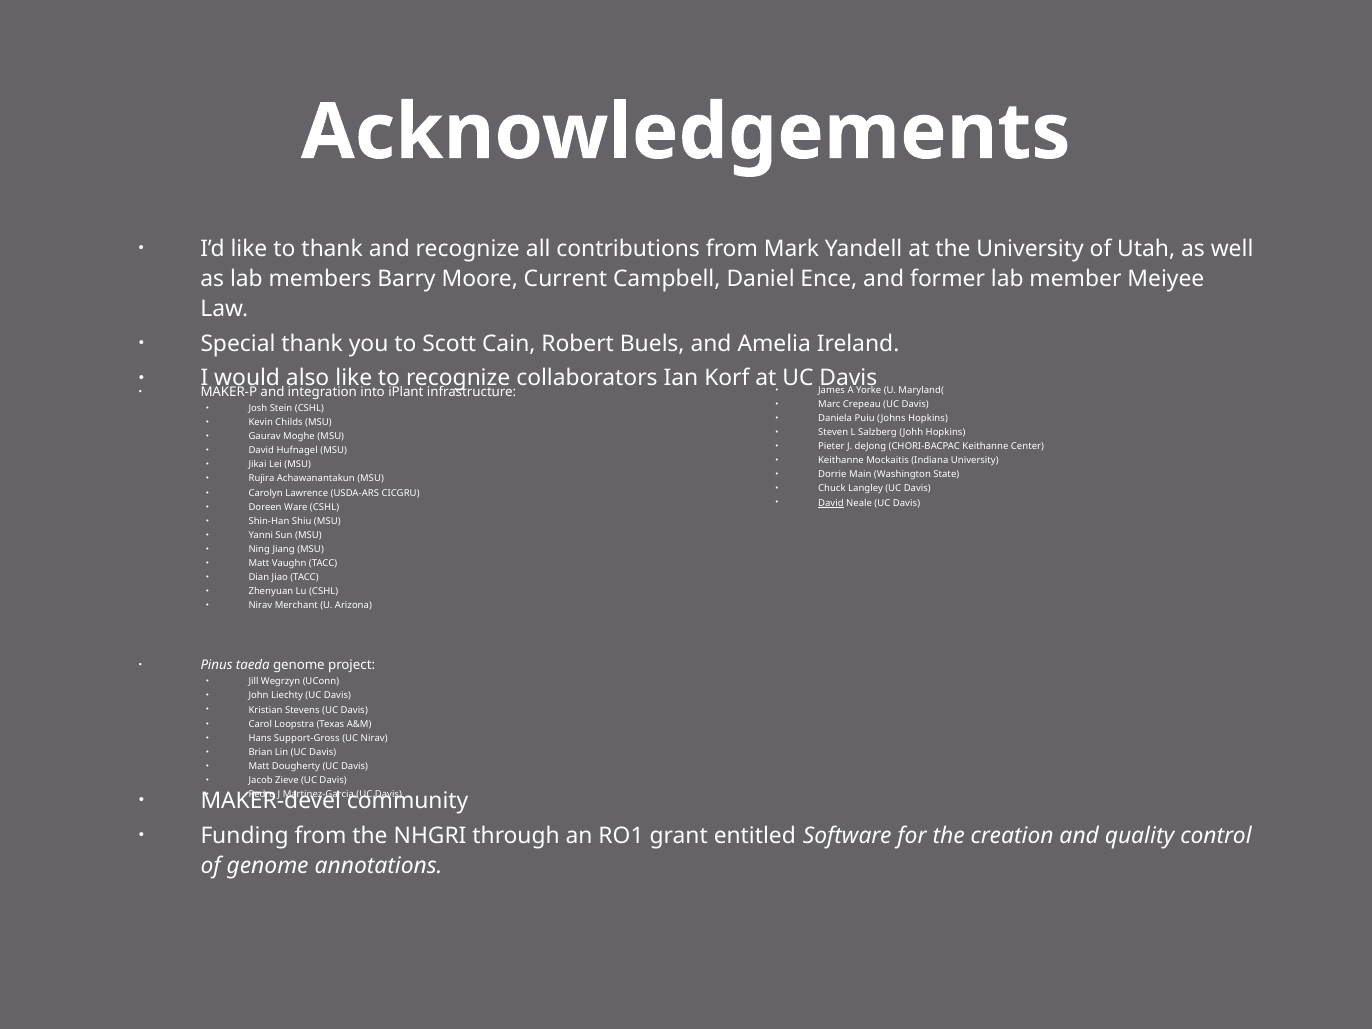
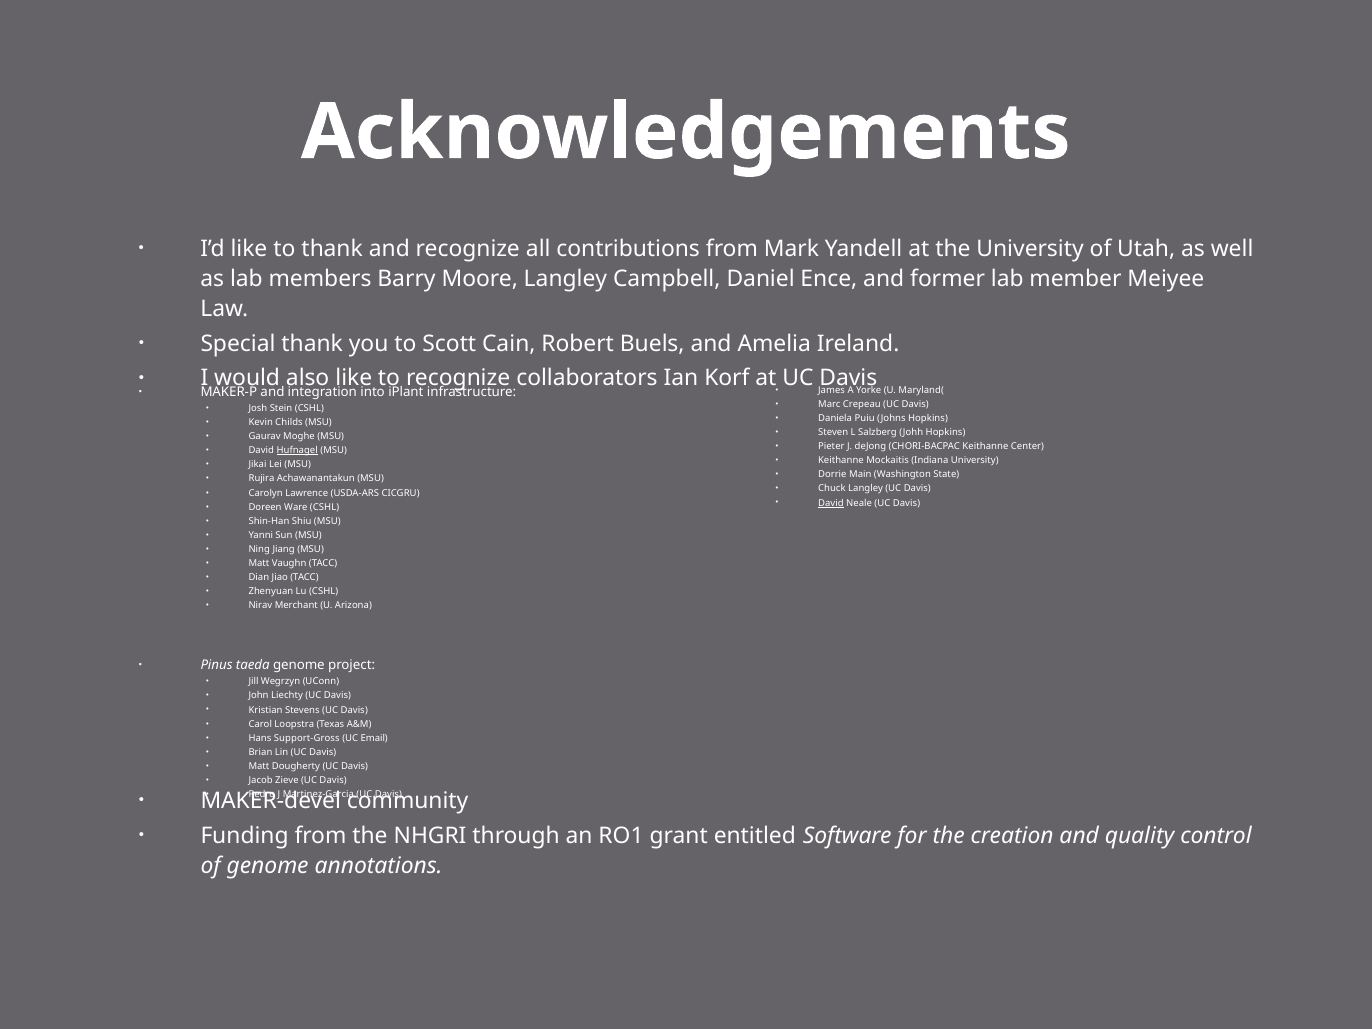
Moore Current: Current -> Langley
Hufnagel underline: none -> present
UC Nirav: Nirav -> Email
